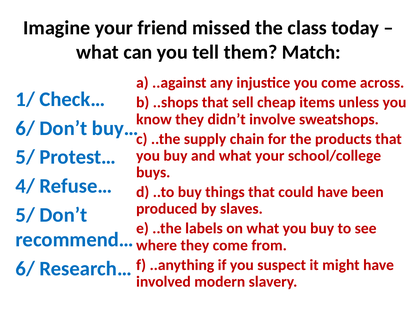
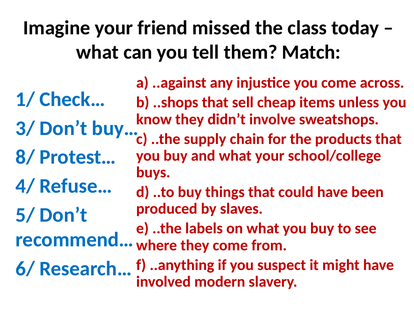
6/ at (25, 128): 6/ -> 3/
5/ at (25, 157): 5/ -> 8/
